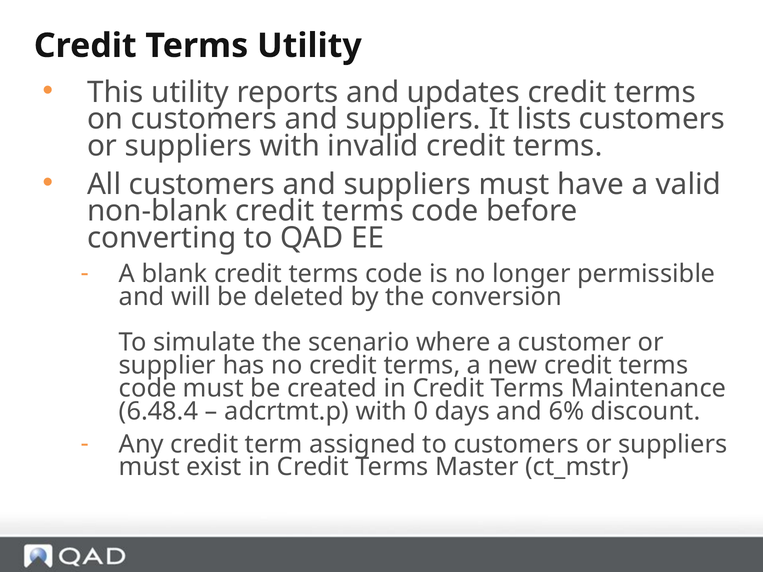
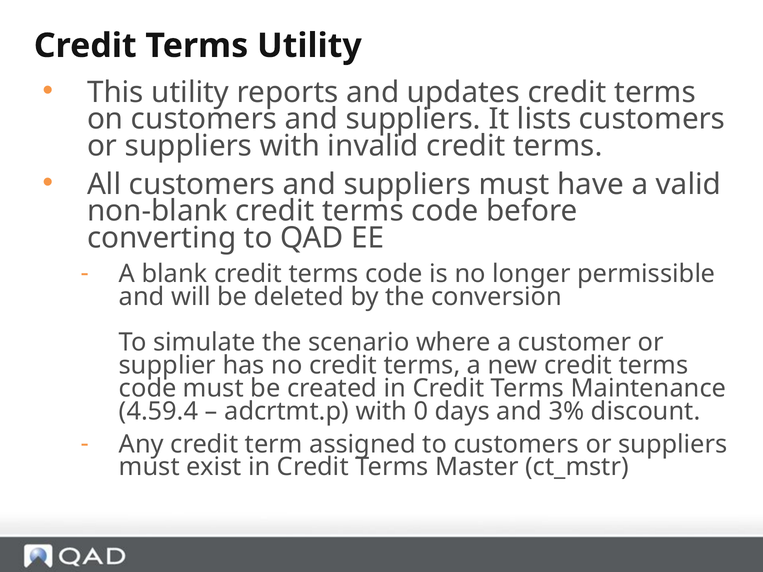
6.48.4: 6.48.4 -> 4.59.4
6%: 6% -> 3%
